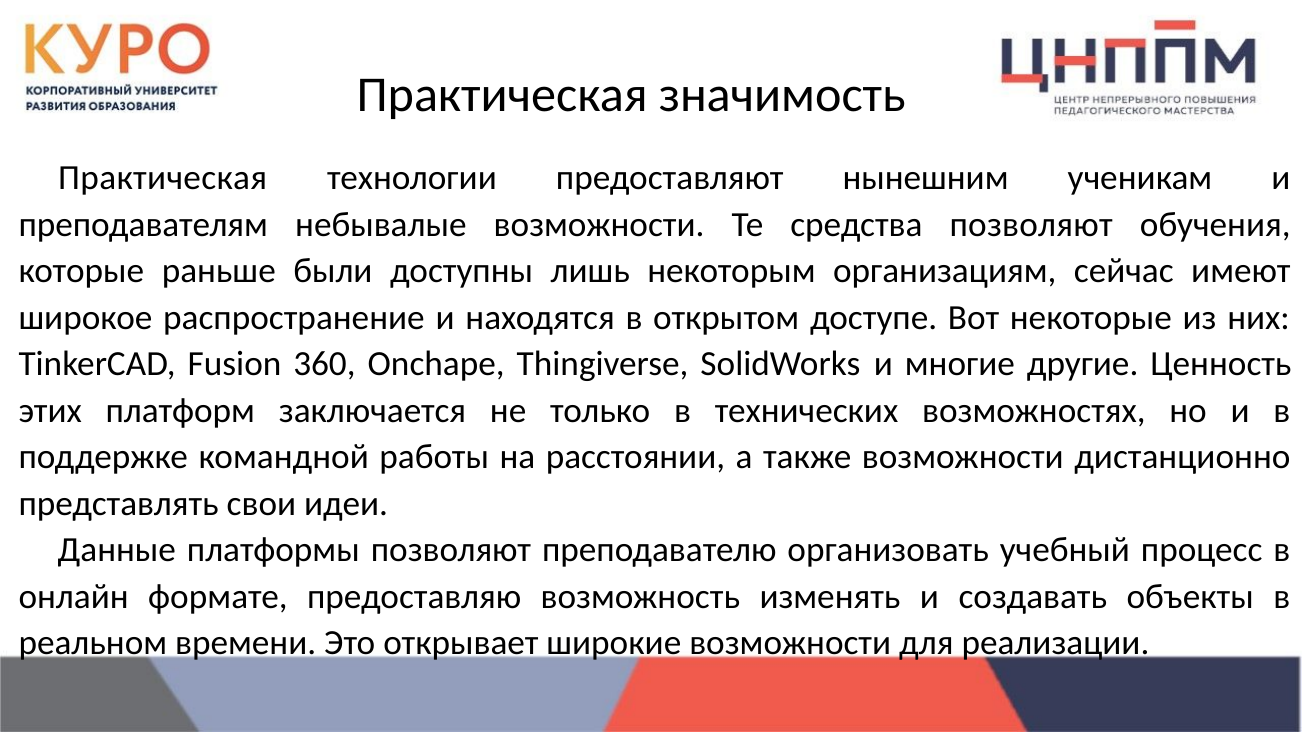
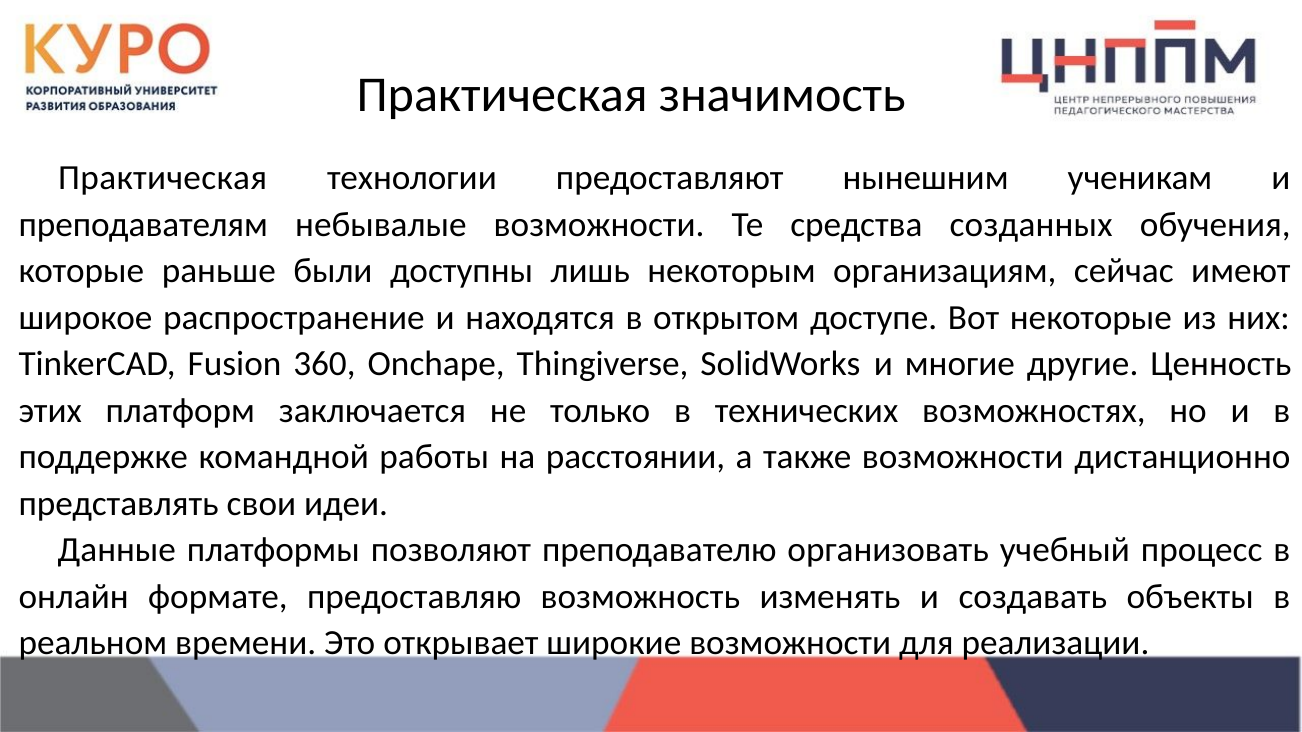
средства позволяют: позволяют -> созданных
